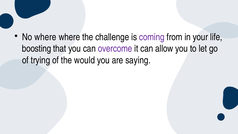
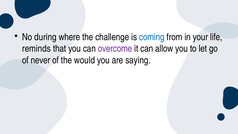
No where: where -> during
coming colour: purple -> blue
boosting: boosting -> reminds
trying: trying -> never
